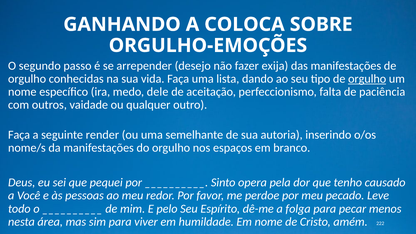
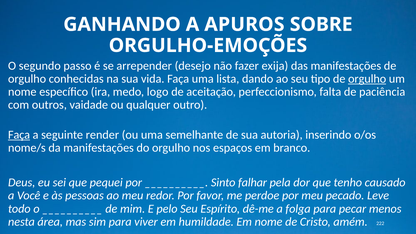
COLOCA: COLOCA -> APUROS
dele: dele -> logo
Faça at (19, 135) underline: none -> present
opera: opera -> falhar
